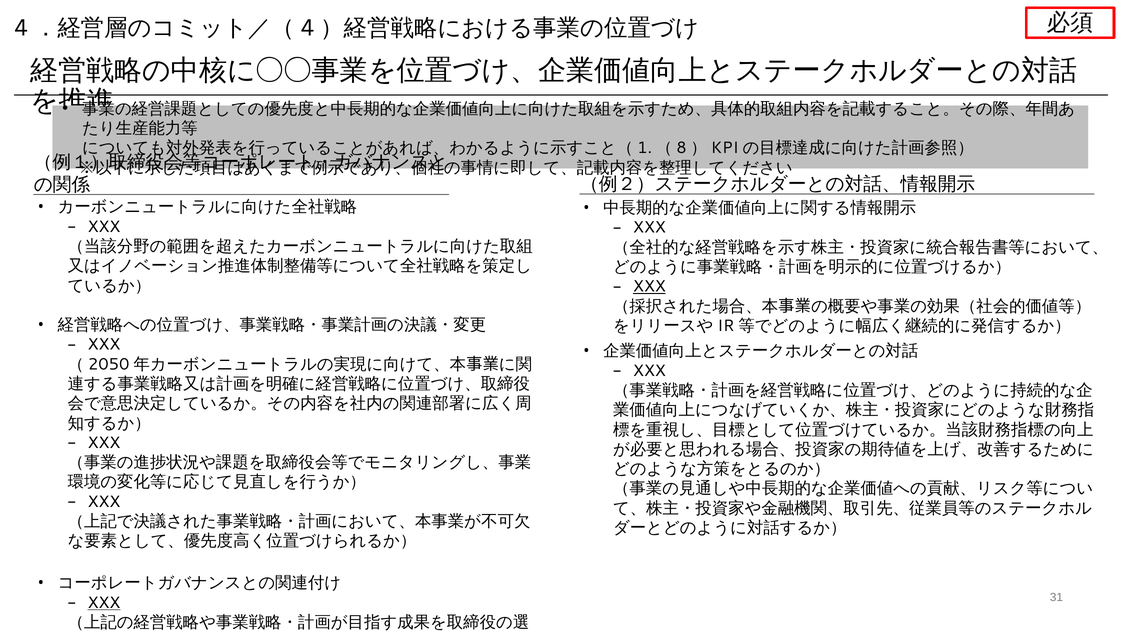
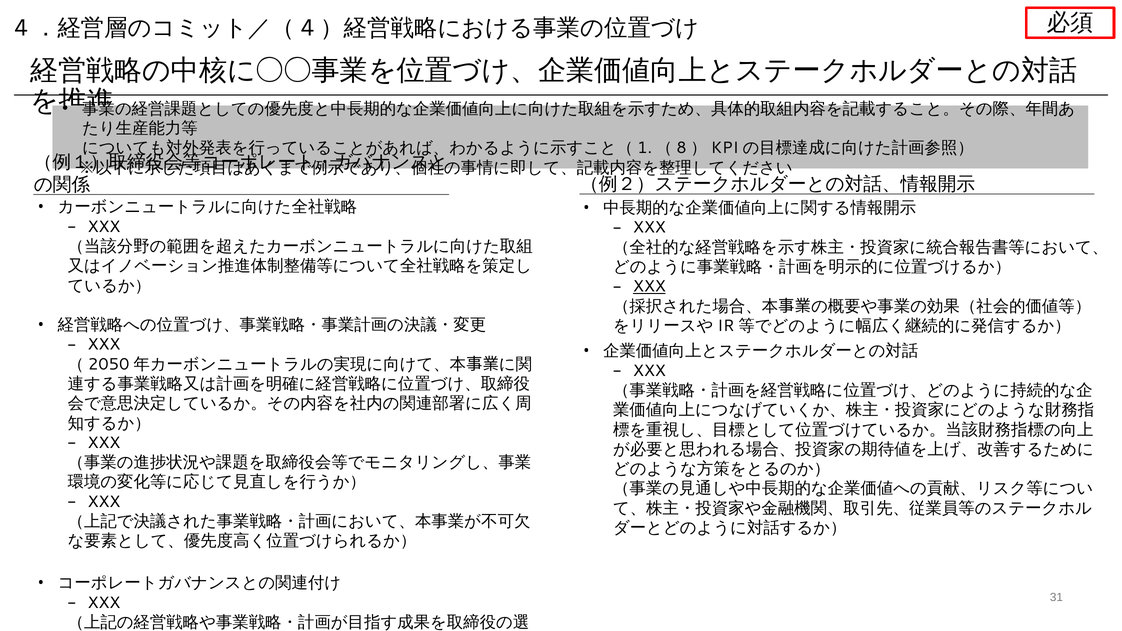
XXX at (104, 603) underline: present -> none
